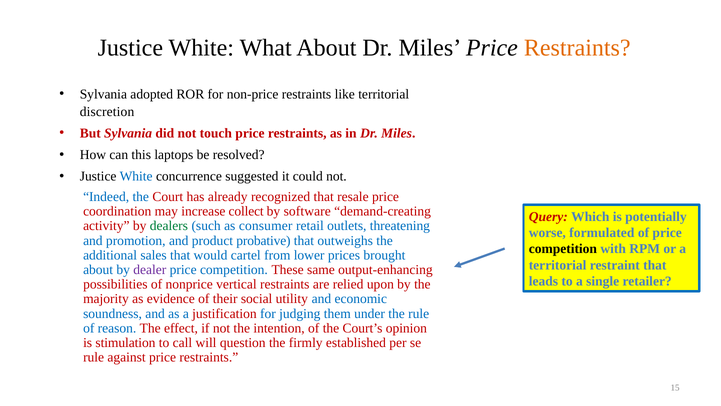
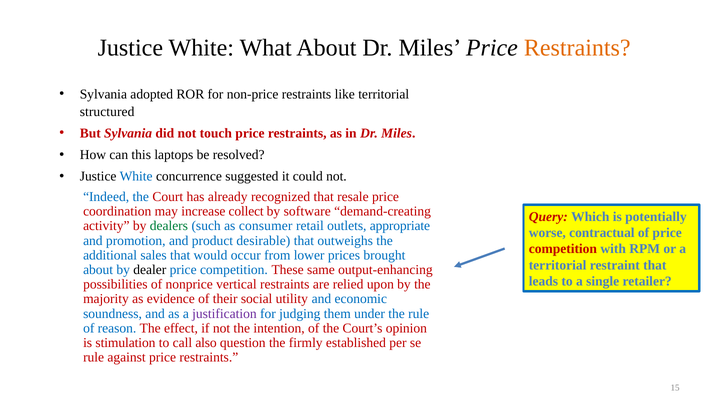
discretion: discretion -> structured
threatening: threatening -> appropriate
formulated: formulated -> contractual
probative: probative -> desirable
competition at (563, 249) colour: black -> red
cartel: cartel -> occur
dealer colour: purple -> black
justification colour: red -> purple
will: will -> also
